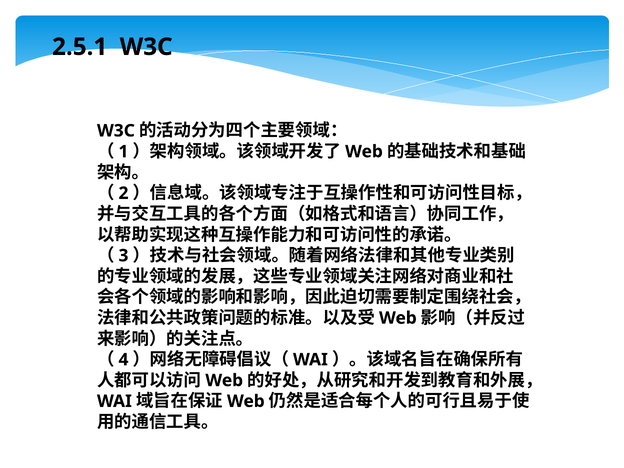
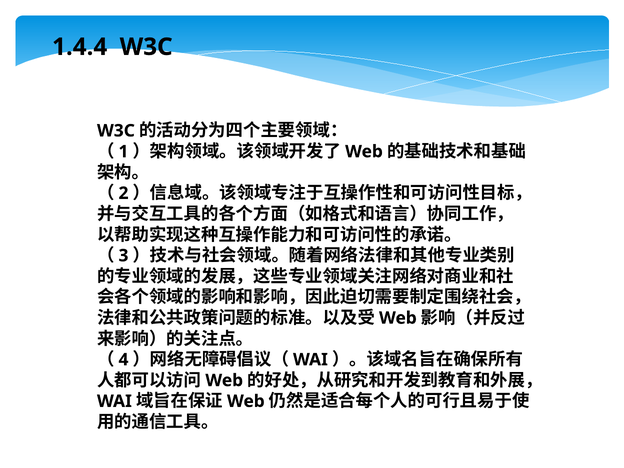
2.5.1: 2.5.1 -> 1.4.4
